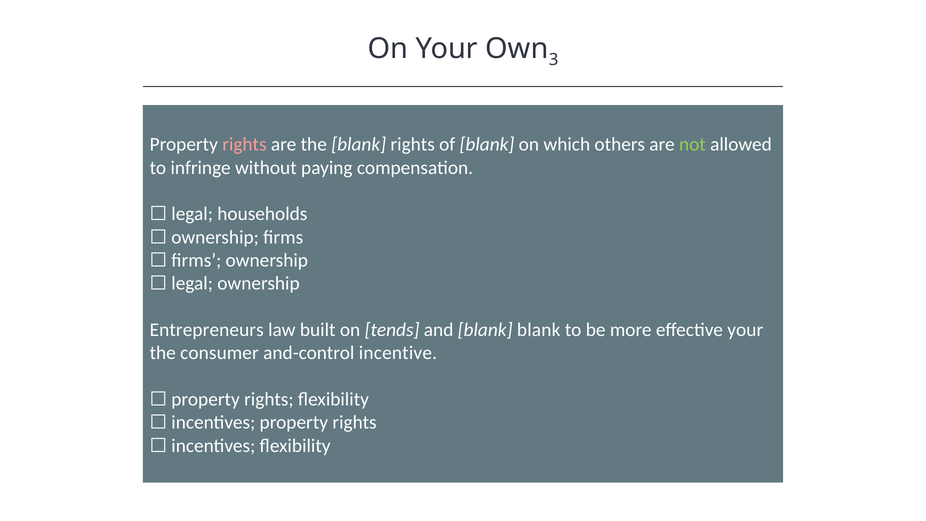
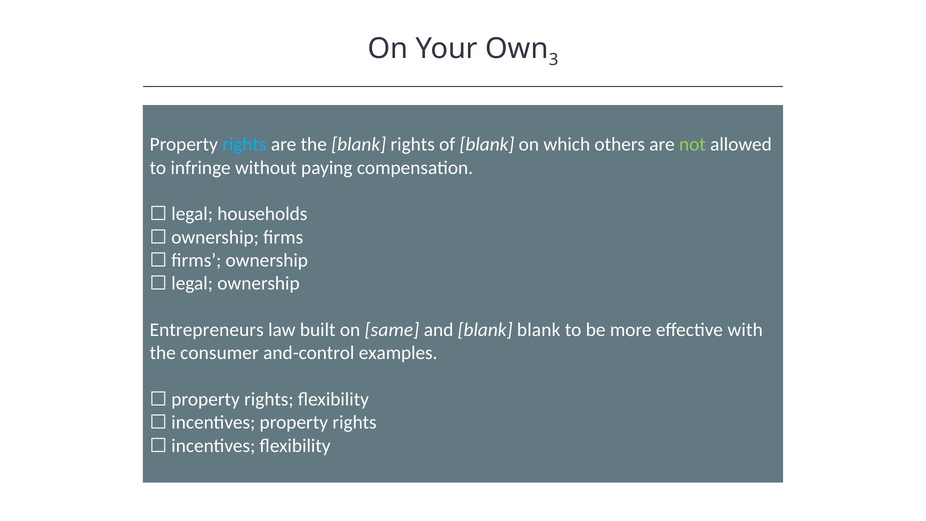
rights at (244, 145) colour: pink -> light blue
tends: tends -> same
effective your: your -> with
incentive: incentive -> examples
